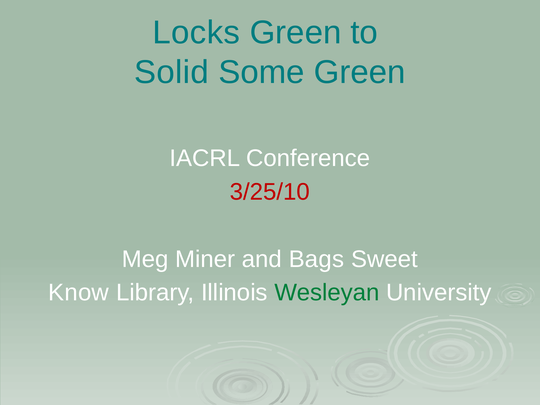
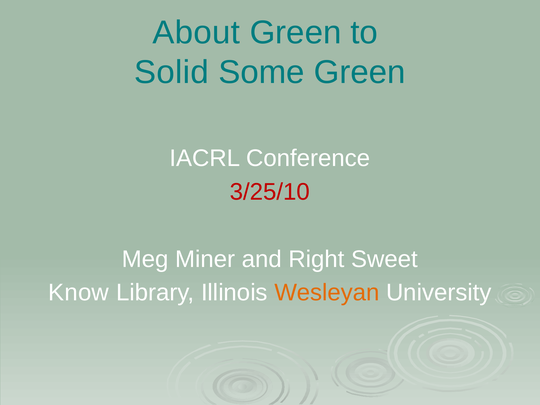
Locks: Locks -> About
Bags: Bags -> Right
Wesleyan colour: green -> orange
